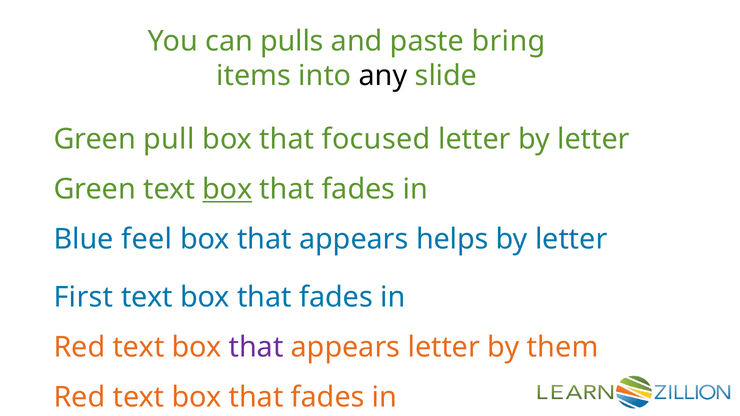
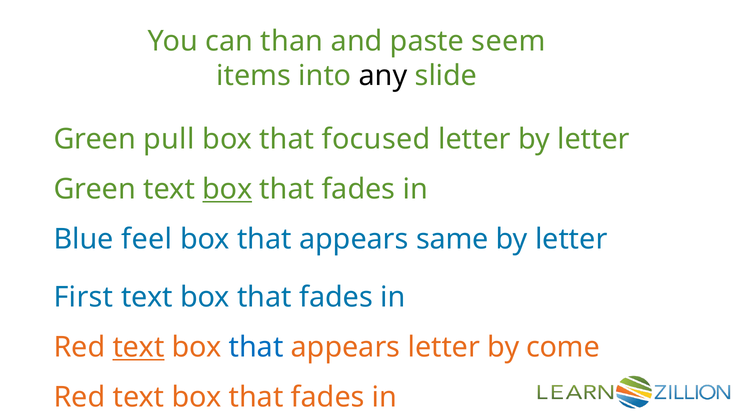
pulls: pulls -> than
bring: bring -> seem
helps: helps -> same
text at (139, 348) underline: none -> present
that at (256, 348) colour: purple -> blue
them: them -> come
